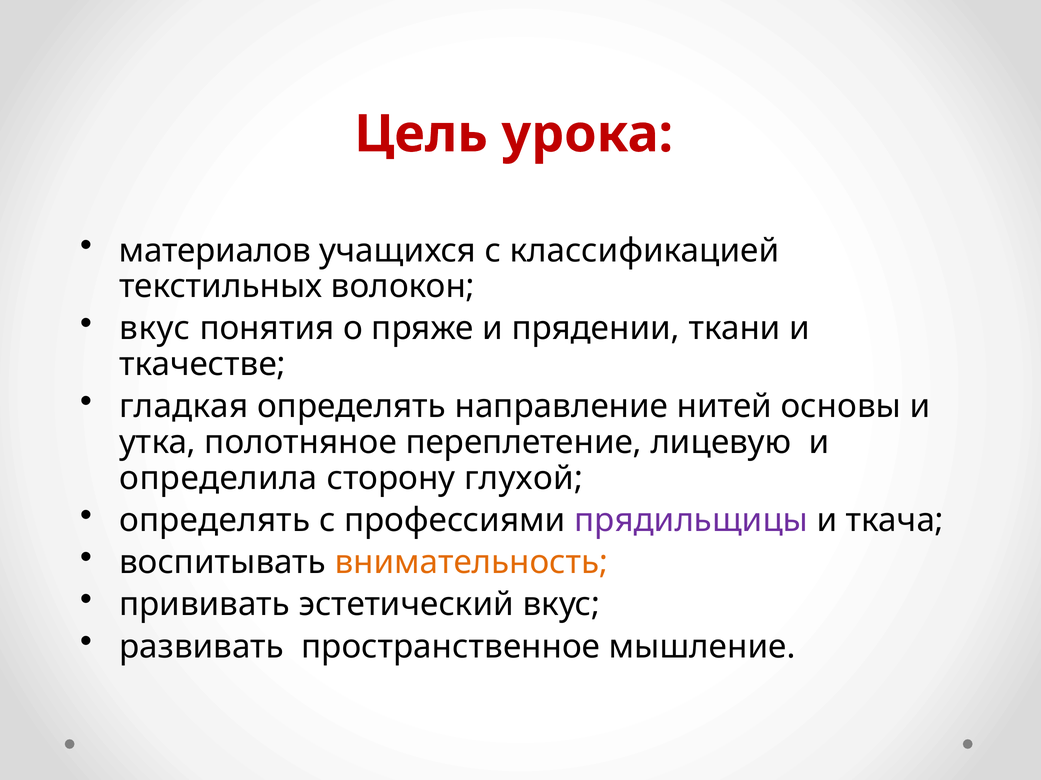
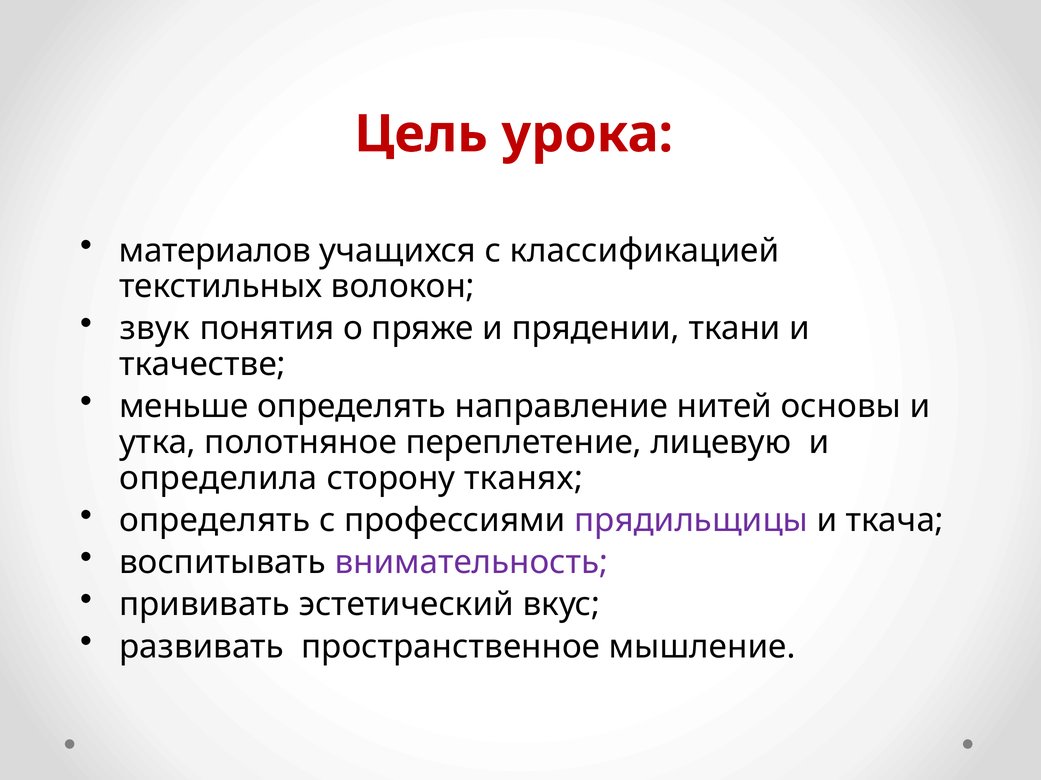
вкус at (155, 329): вкус -> звук
гладкая: гладкая -> меньше
глухой: глухой -> тканях
внимательность colour: orange -> purple
